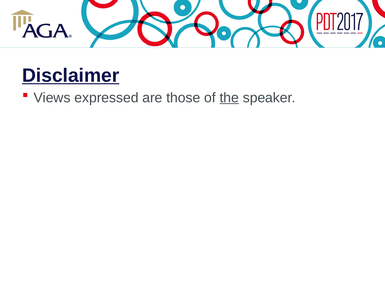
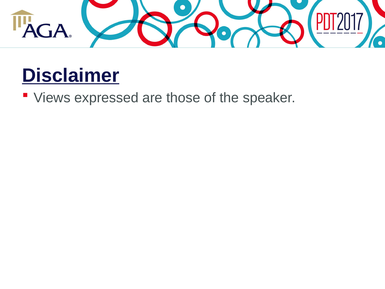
the underline: present -> none
